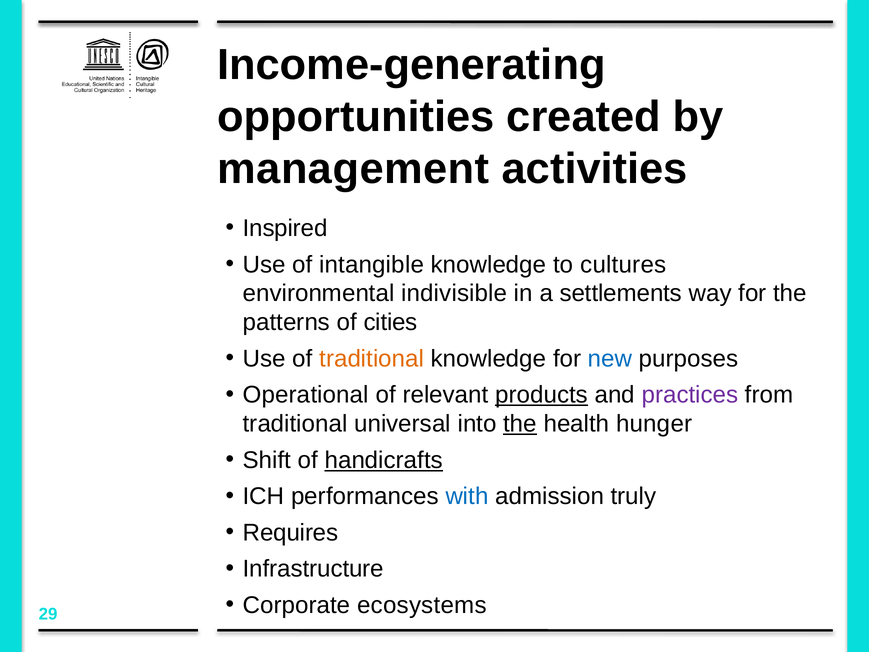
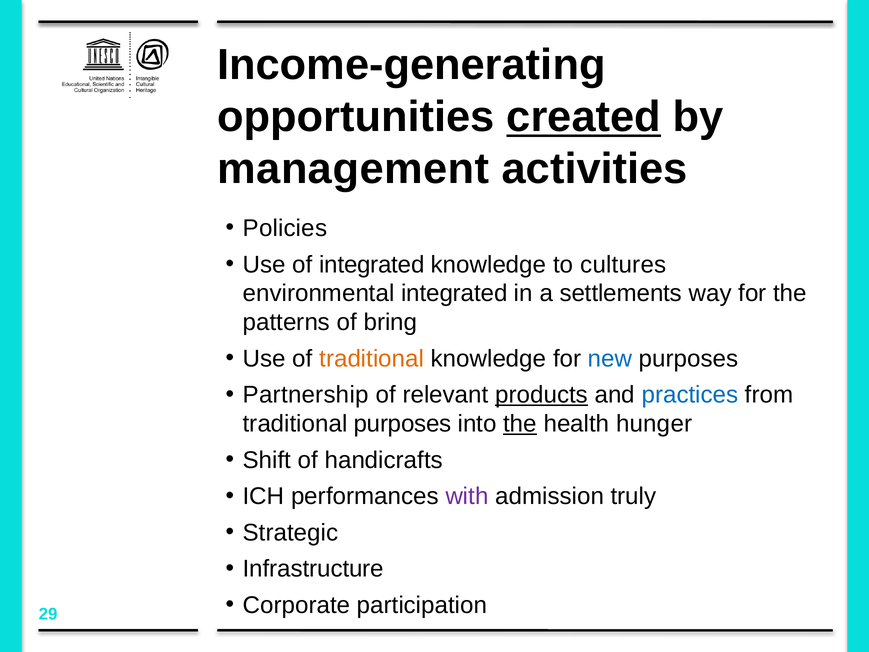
created underline: none -> present
Inspired: Inspired -> Policies
of intangible: intangible -> integrated
environmental indivisible: indivisible -> integrated
cities: cities -> bring
Operational: Operational -> Partnership
practices colour: purple -> blue
traditional universal: universal -> purposes
handicrafts underline: present -> none
with colour: blue -> purple
Requires: Requires -> Strategic
ecosystems: ecosystems -> participation
